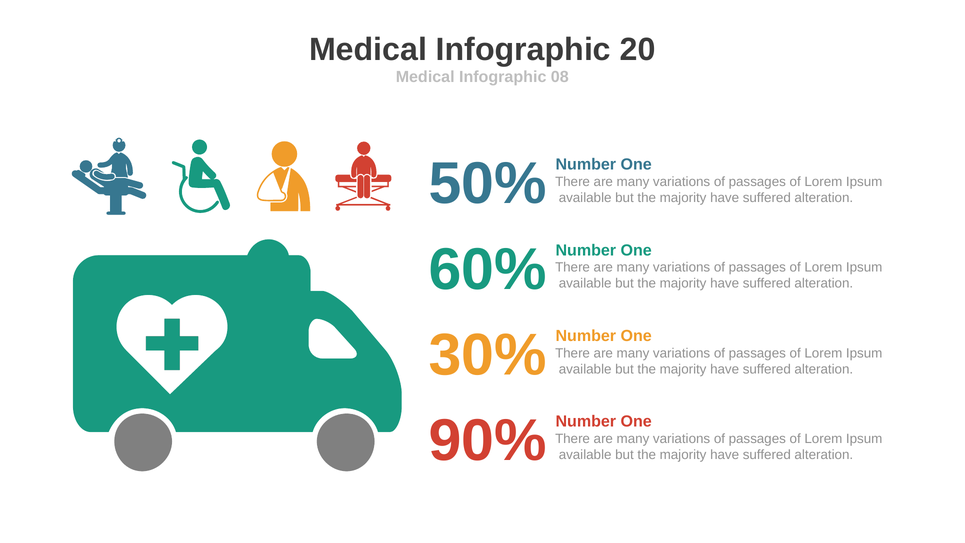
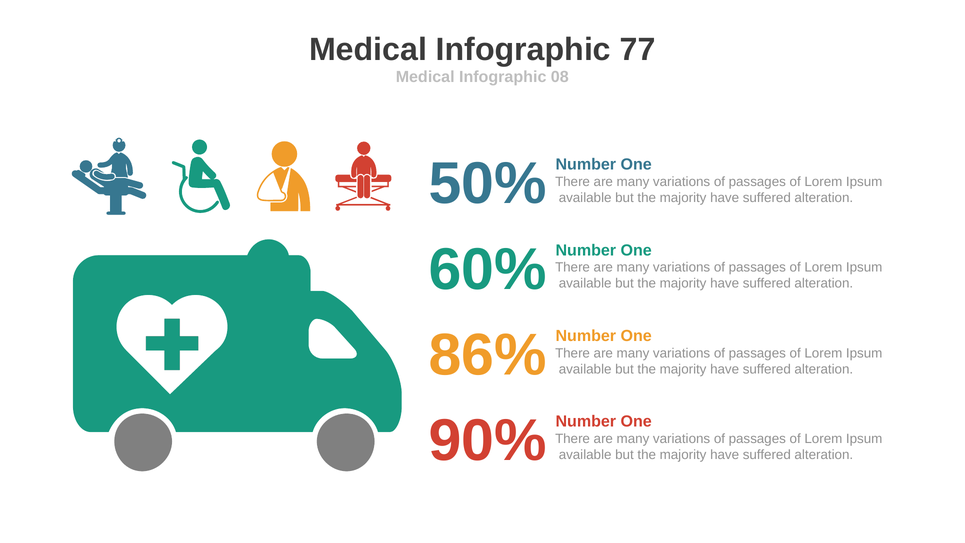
20: 20 -> 77
30%: 30% -> 86%
